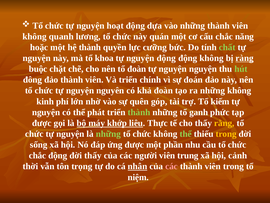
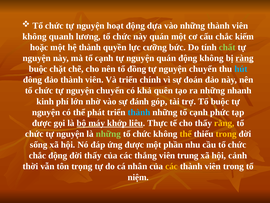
năng: năng -> kiếm
mà tổ khoa: khoa -> cạnh
nguyện động: động -> quán
tổ đoàn: đoàn -> đồng
nguyện at (203, 69): nguyện -> chuyển
hút colour: light green -> light blue
chức tự nguyện nguyên: nguyên -> chuyển
khả đoàn: đoàn -> quên
những không: không -> nhanh
quên: quên -> đánh
Tổ kiếm: kiếm -> buộc
thành at (139, 112) colour: light green -> light blue
những tổ ganh: ganh -> cạnh
thể at (186, 134) colour: light green -> yellow
người: người -> thắng
nhân underline: present -> none
các at (172, 166) colour: pink -> yellow
